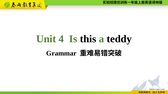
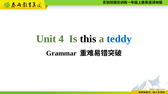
teddy colour: black -> blue
